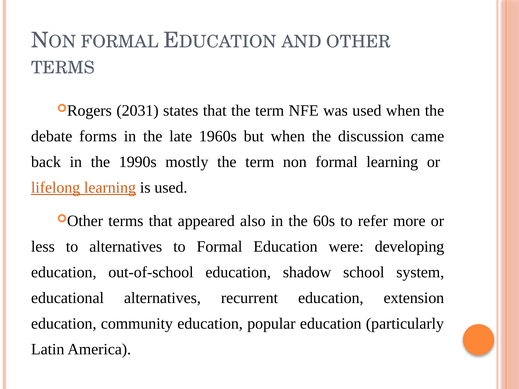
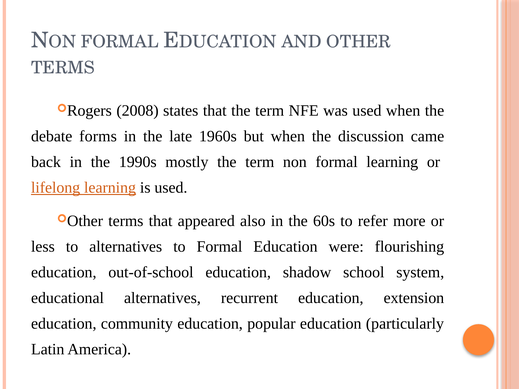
2031: 2031 -> 2008
developing: developing -> flourishing
